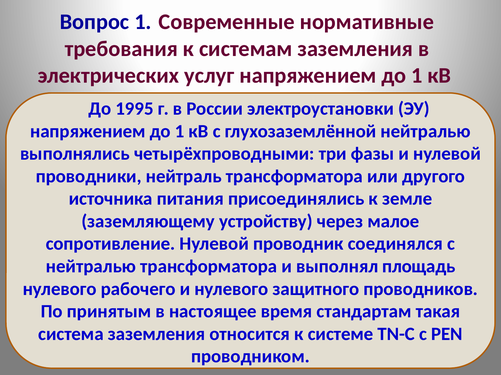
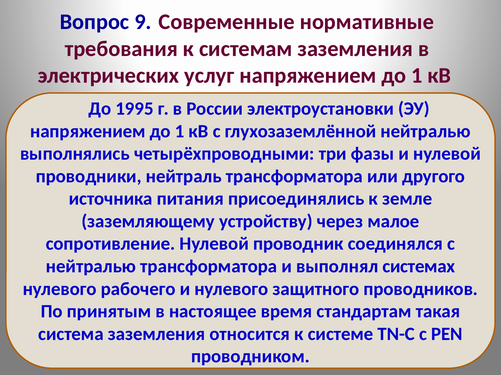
Вопрос 1: 1 -> 9
площадь: площадь -> системах
